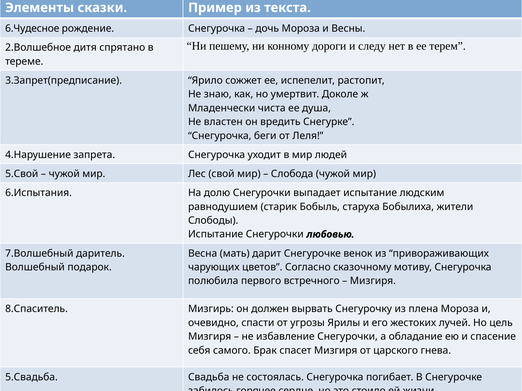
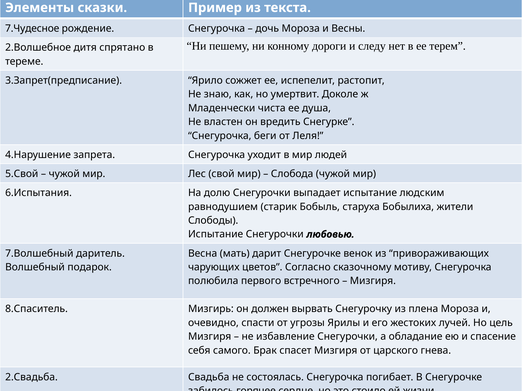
6.Чудесное: 6.Чудесное -> 7.Чудесное
5.Свадьба: 5.Свадьба -> 2.Свадьба
